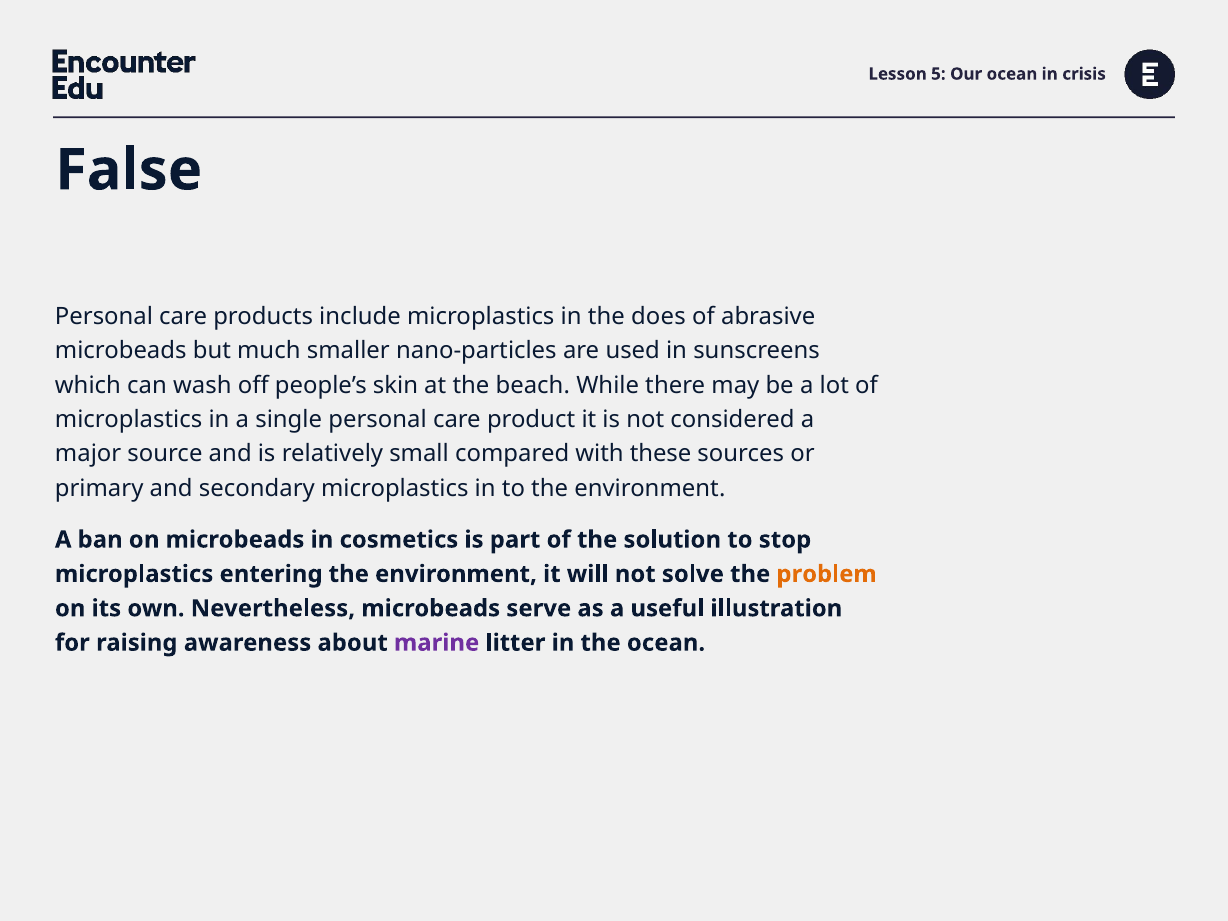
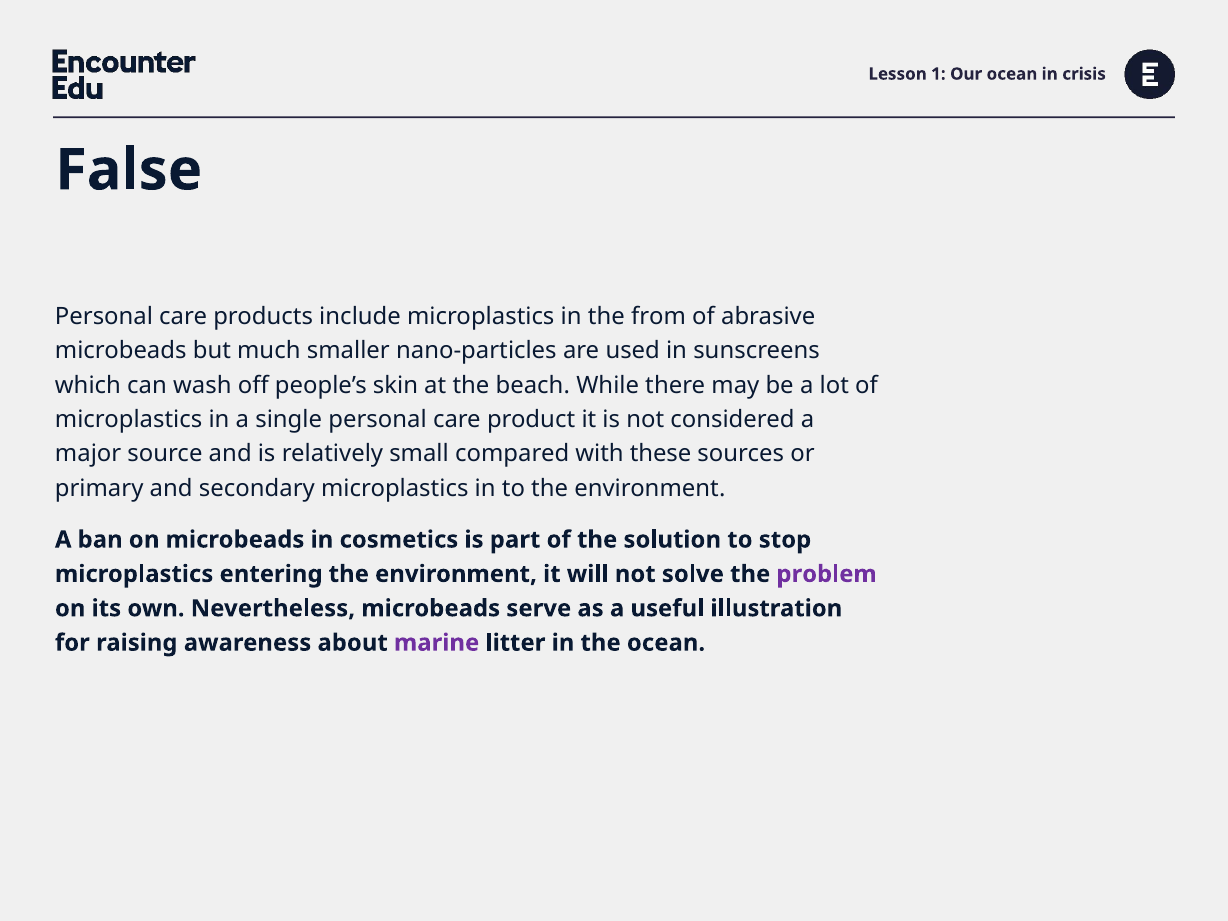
5: 5 -> 1
does: does -> from
problem colour: orange -> purple
